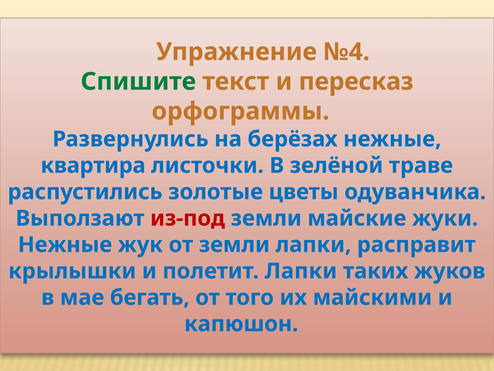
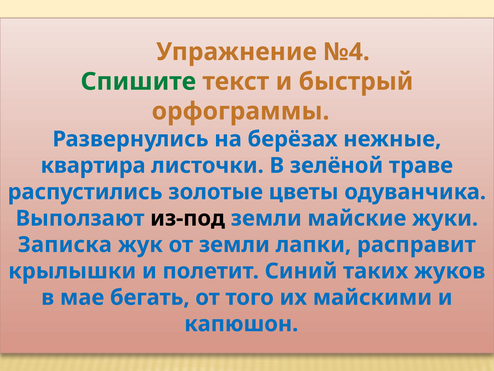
пересказ: пересказ -> быстрый
из-под colour: red -> black
Нежные at (65, 244): Нежные -> Записка
полетит Лапки: Лапки -> Синий
